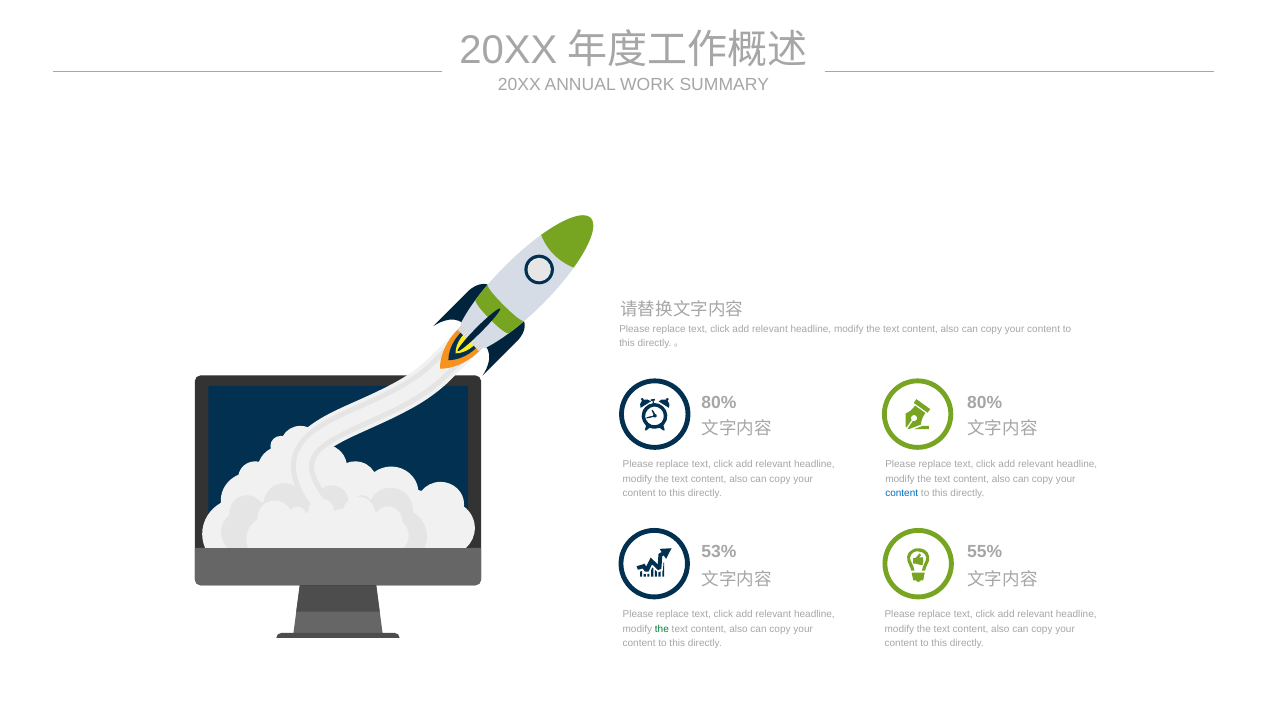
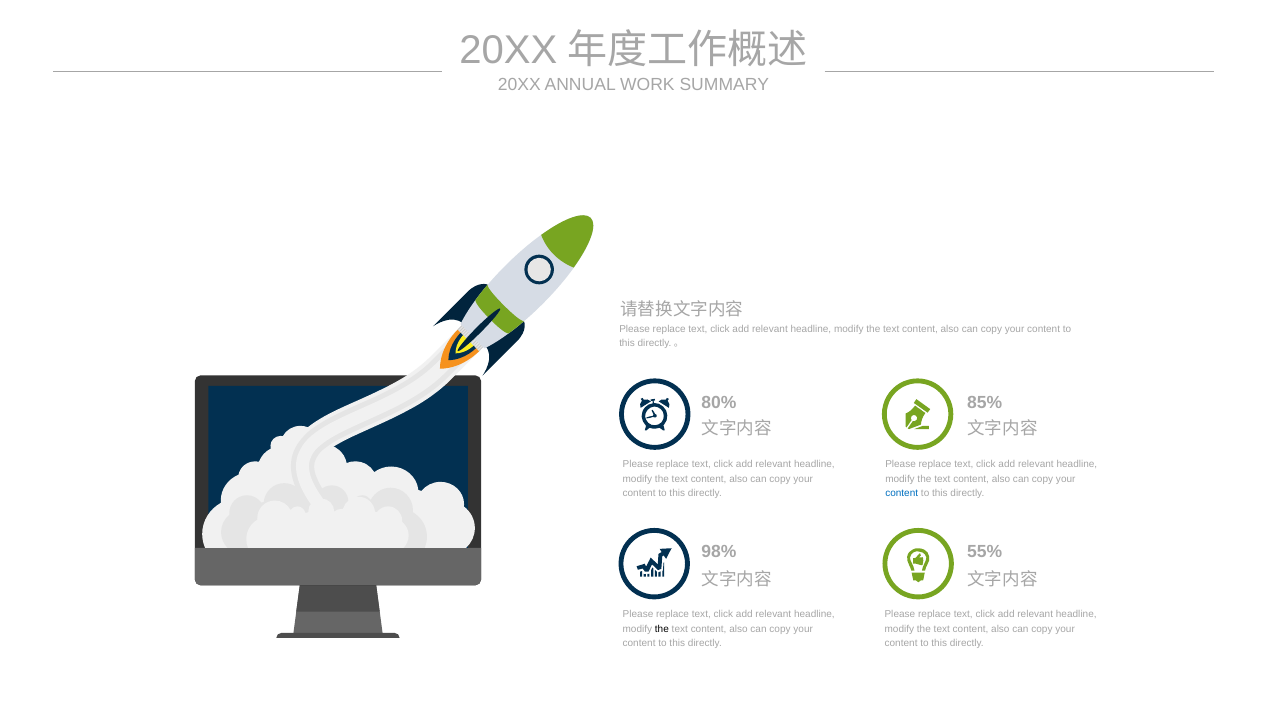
80% at (985, 402): 80% -> 85%
53%: 53% -> 98%
the at (662, 629) colour: green -> black
